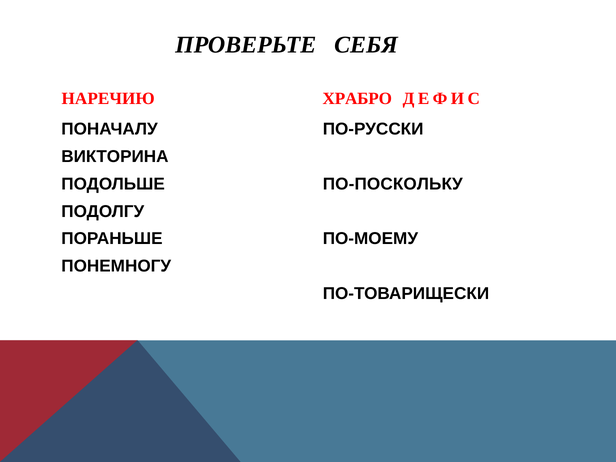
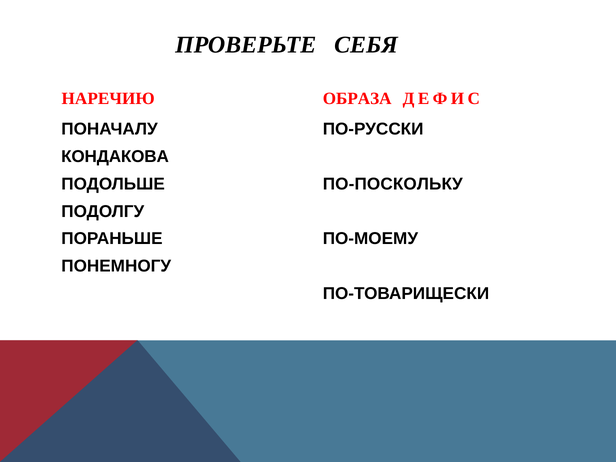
ХРАБРО: ХРАБРО -> ОБРАЗА
ВИКТОРИНА: ВИКТОРИНА -> КОНДАКОВА
